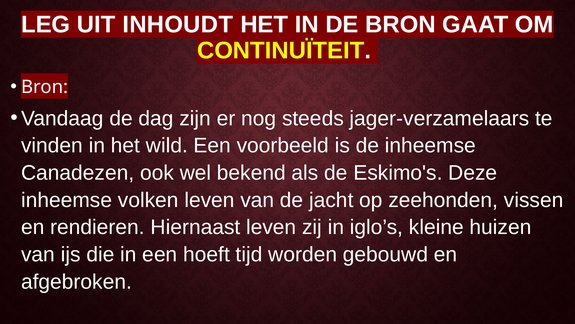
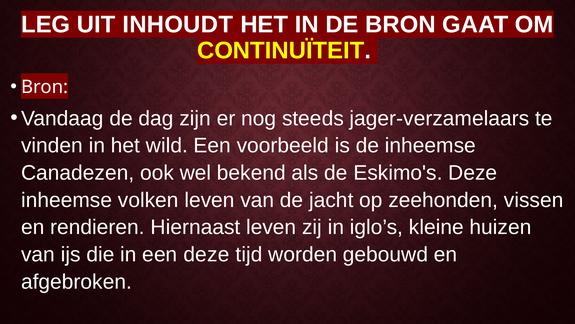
een hoeft: hoeft -> deze
